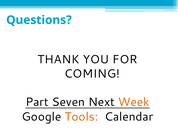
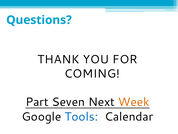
Tools colour: orange -> blue
